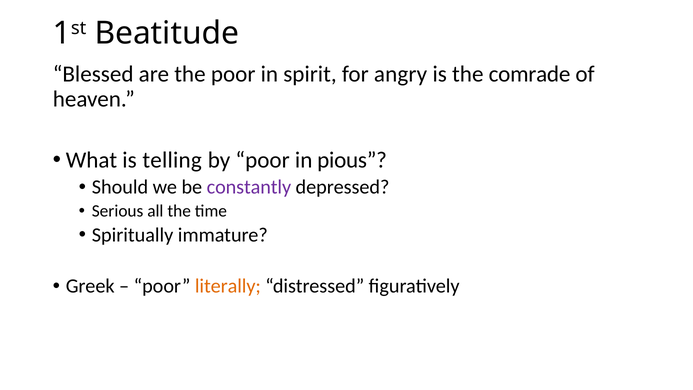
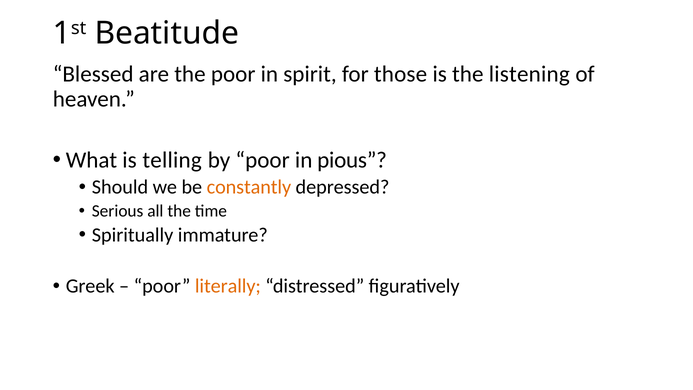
angry: angry -> those
comrade: comrade -> listening
constantly colour: purple -> orange
